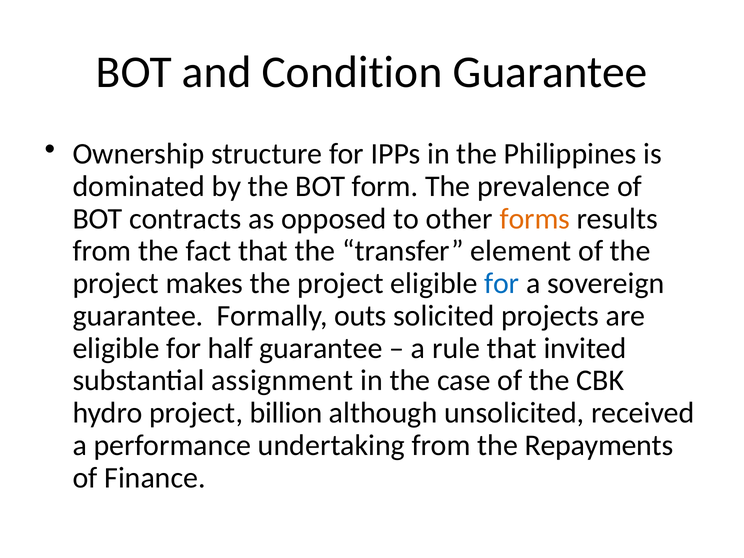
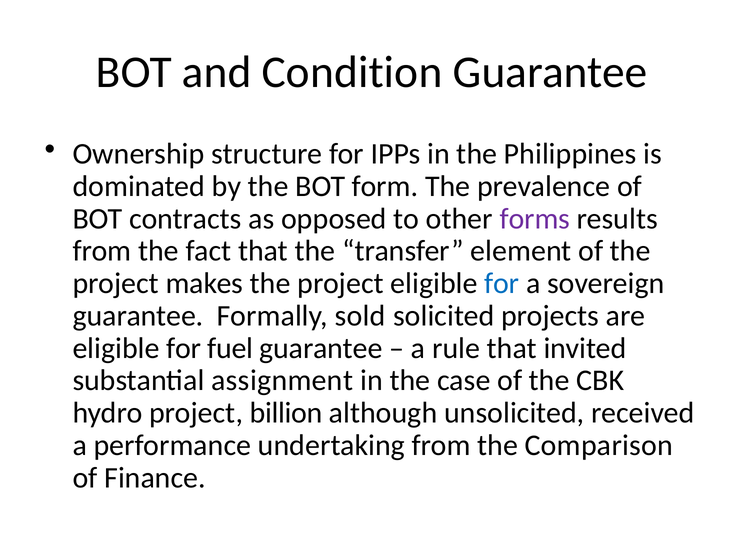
forms colour: orange -> purple
outs: outs -> sold
half: half -> fuel
Repayments: Repayments -> Comparison
